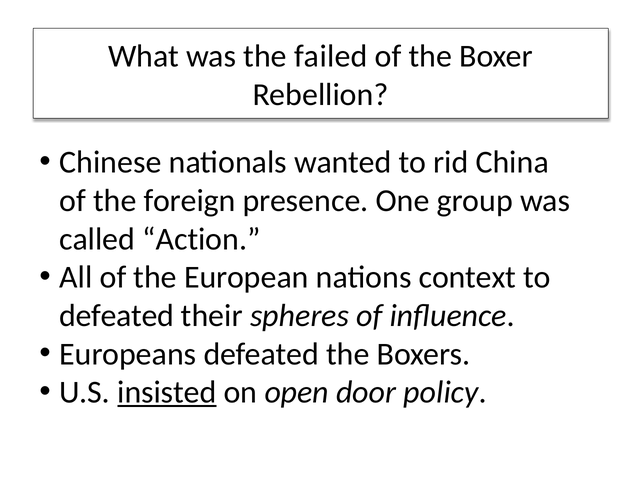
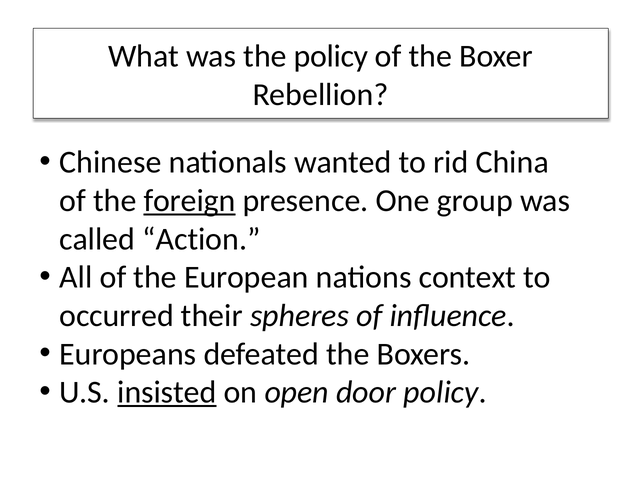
the failed: failed -> policy
foreign underline: none -> present
defeated at (117, 316): defeated -> occurred
